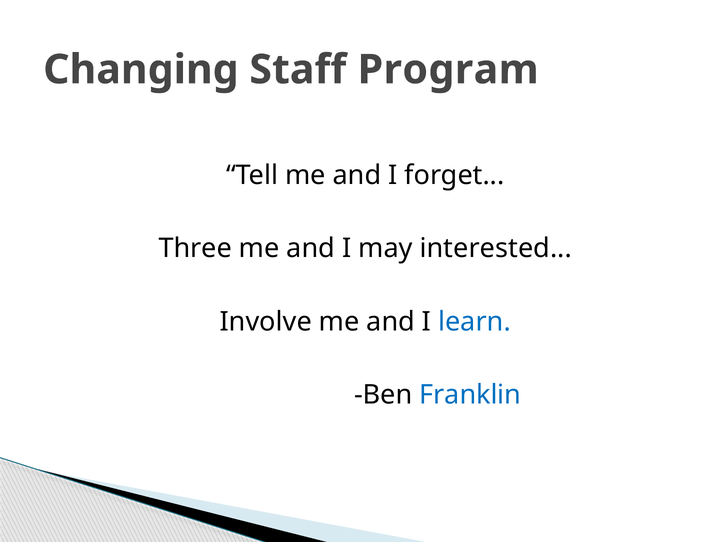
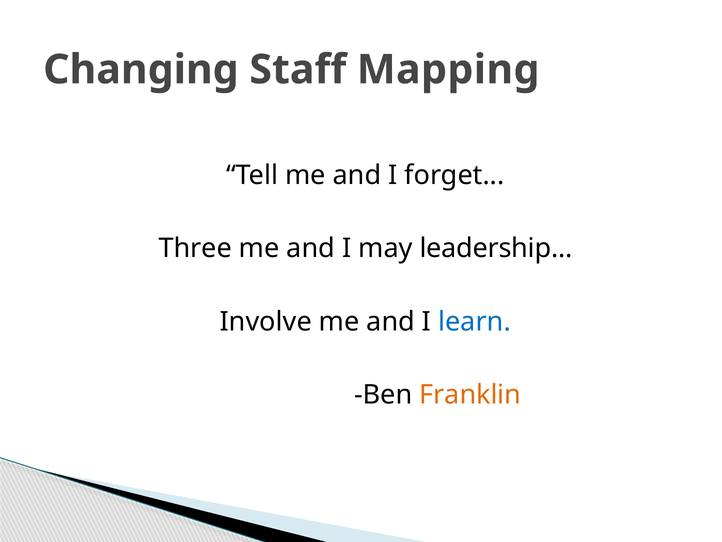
Program: Program -> Mapping
interested: interested -> leadership
Franklin colour: blue -> orange
